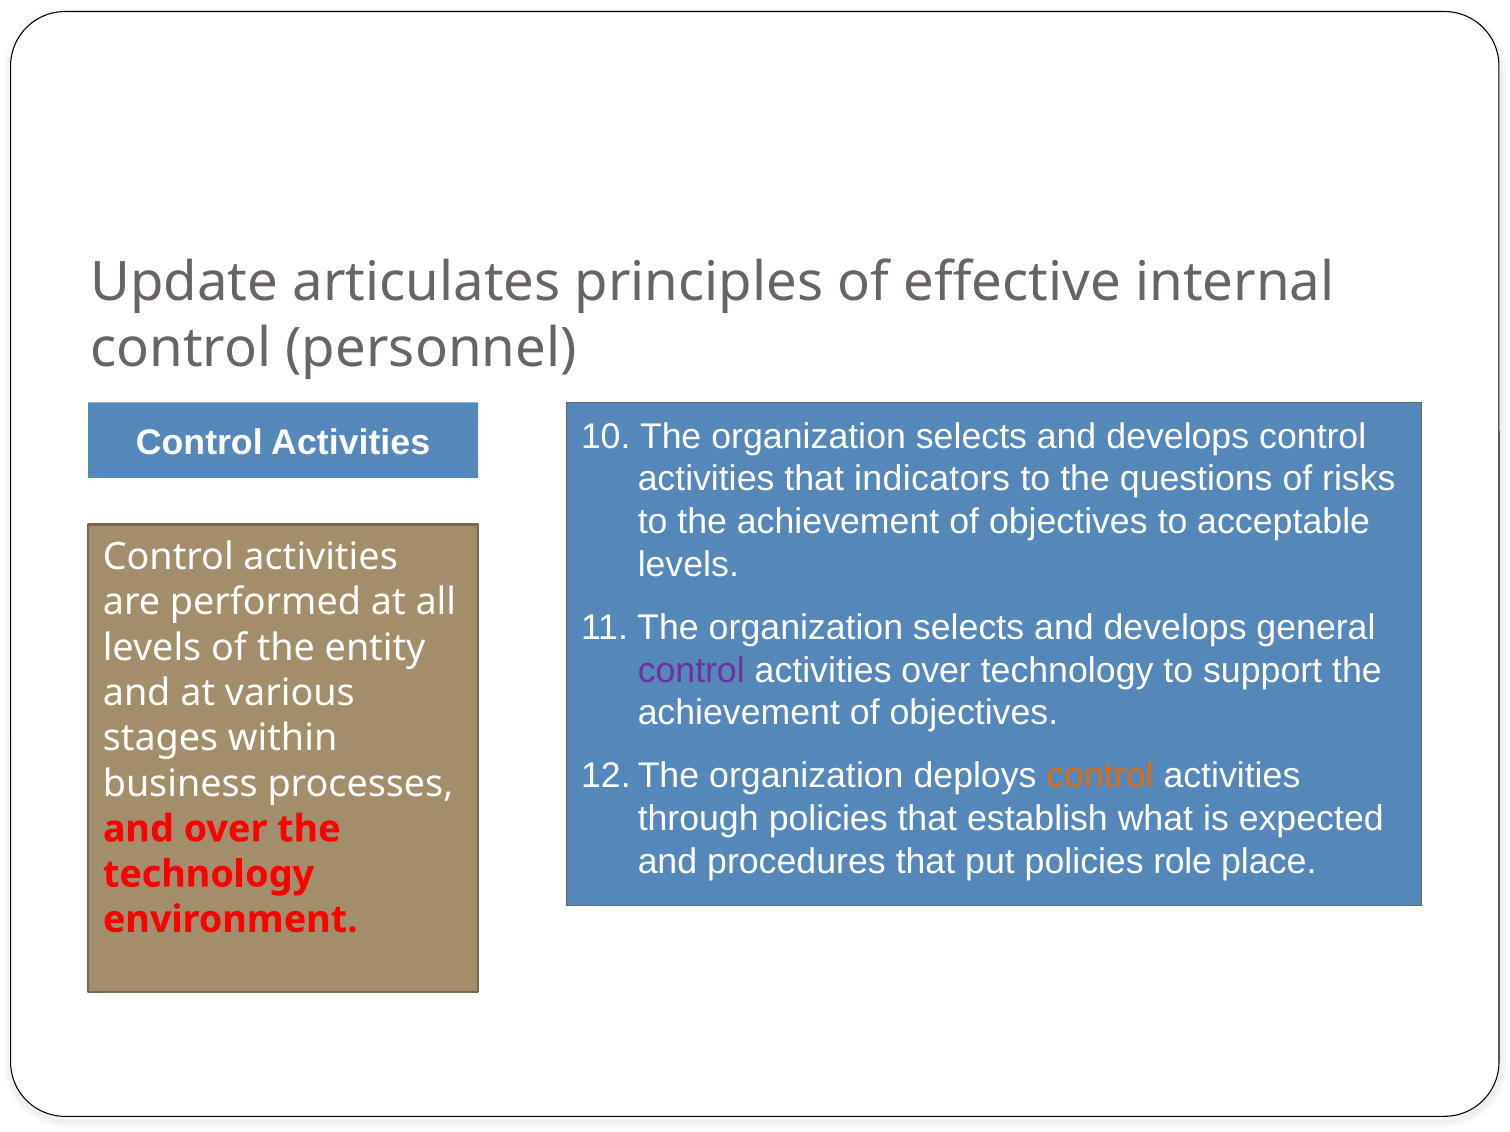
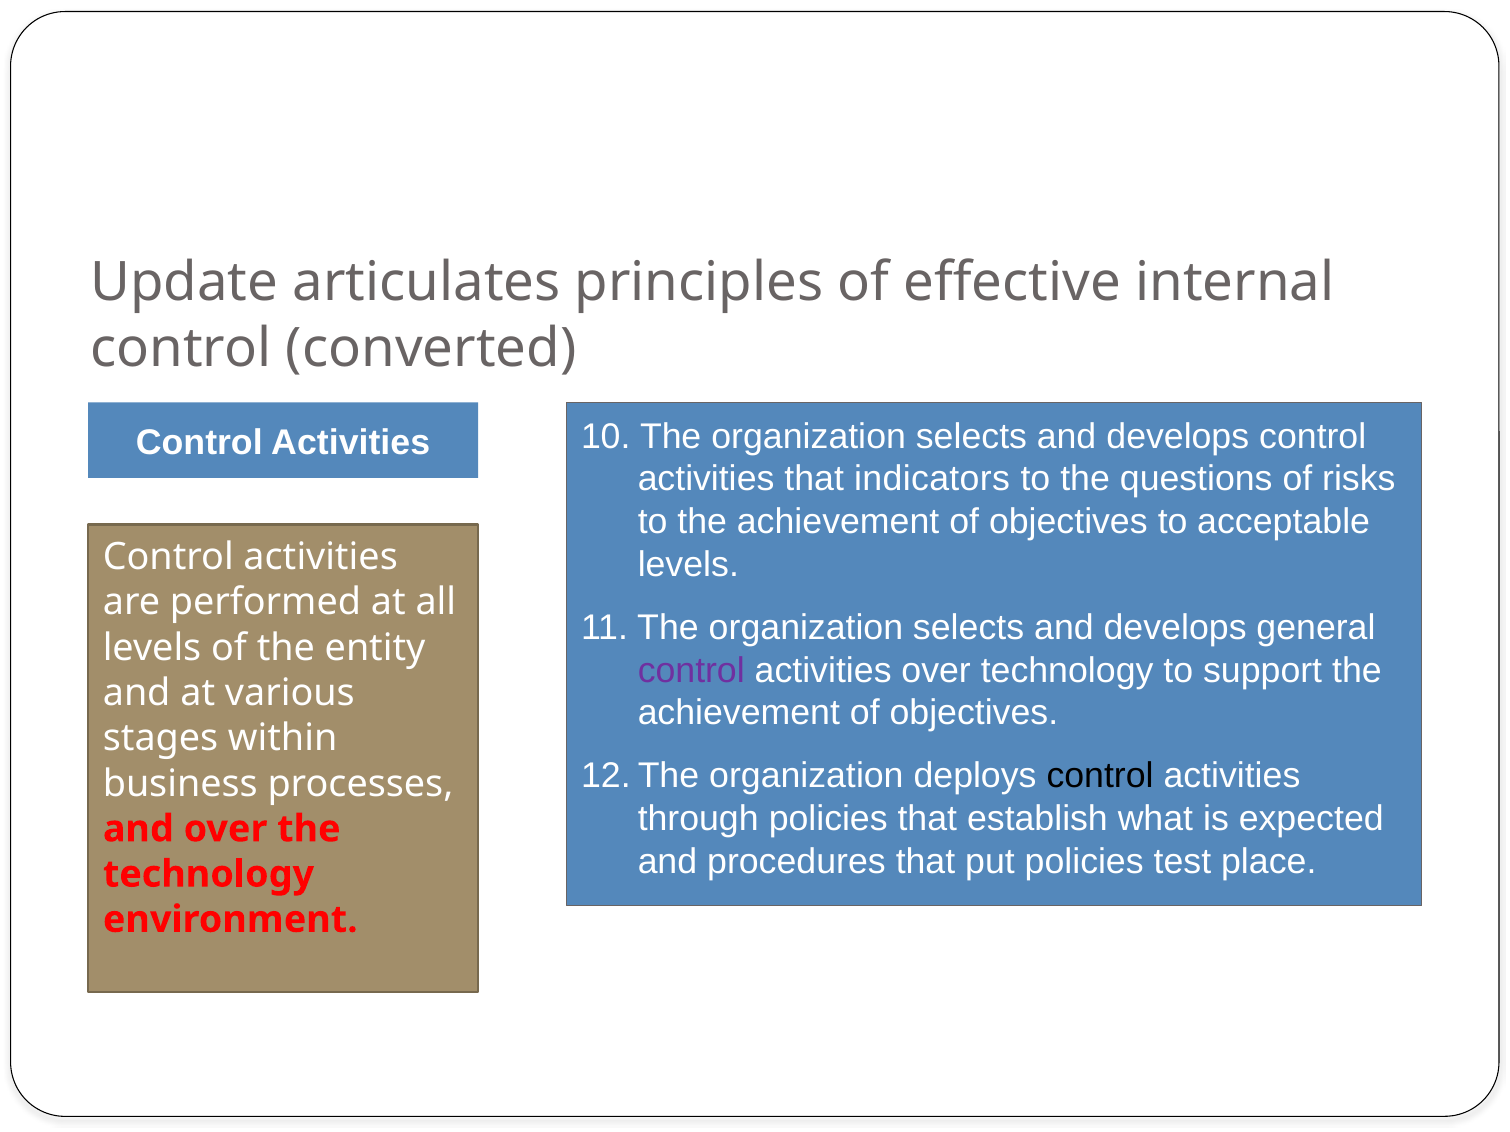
personnel: personnel -> converted
control at (1100, 776) colour: orange -> black
role: role -> test
